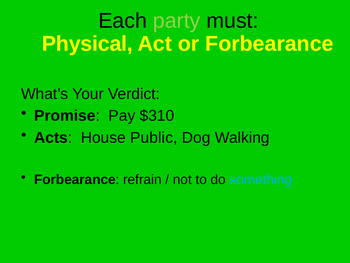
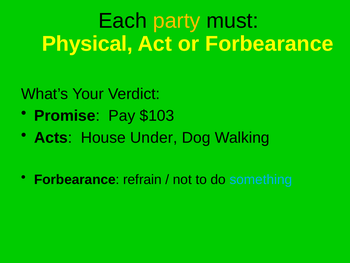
party colour: light green -> yellow
$310: $310 -> $103
Public: Public -> Under
